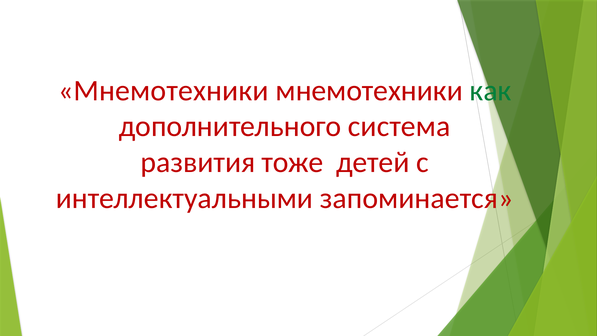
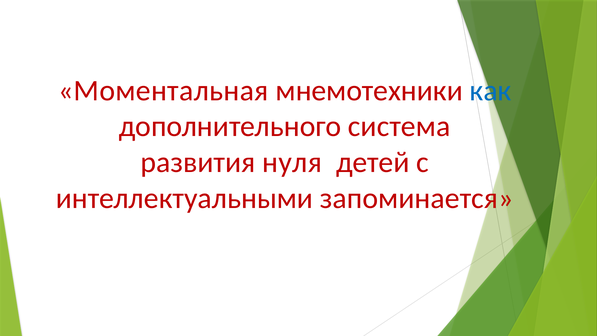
Мнемотехники at (163, 91): Мнемотехники -> Моментальная
как colour: green -> blue
тоже: тоже -> нуля
